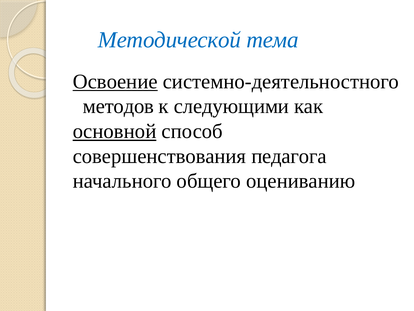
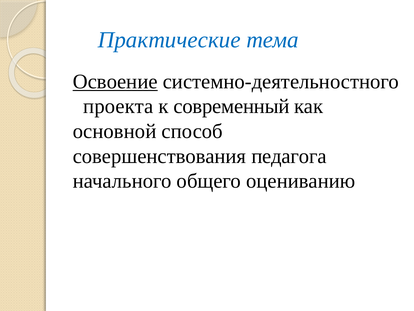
Методической: Методической -> Практические
методов: методов -> проекта
следующими: следующими -> современный
основной underline: present -> none
